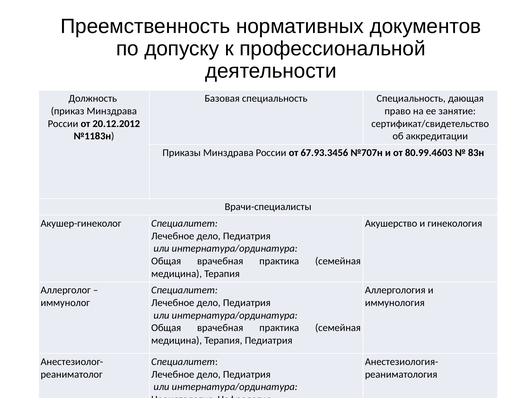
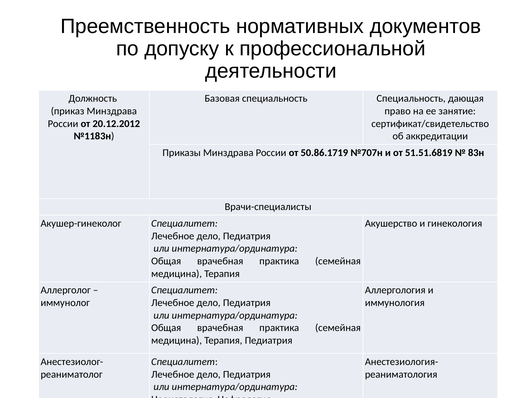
67.93.3456: 67.93.3456 -> 50.86.1719
80.99.4603: 80.99.4603 -> 51.51.6819
